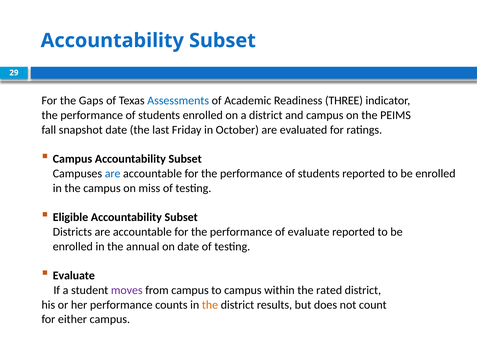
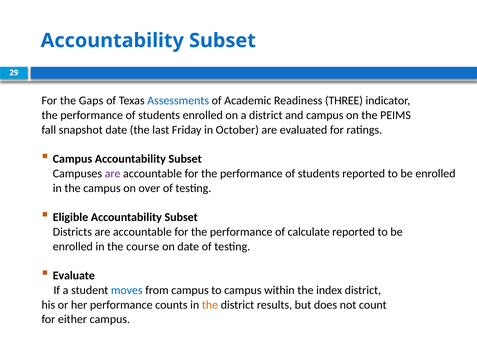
are at (113, 173) colour: blue -> purple
miss: miss -> over
of evaluate: evaluate -> calculate
annual: annual -> course
moves colour: purple -> blue
rated: rated -> index
